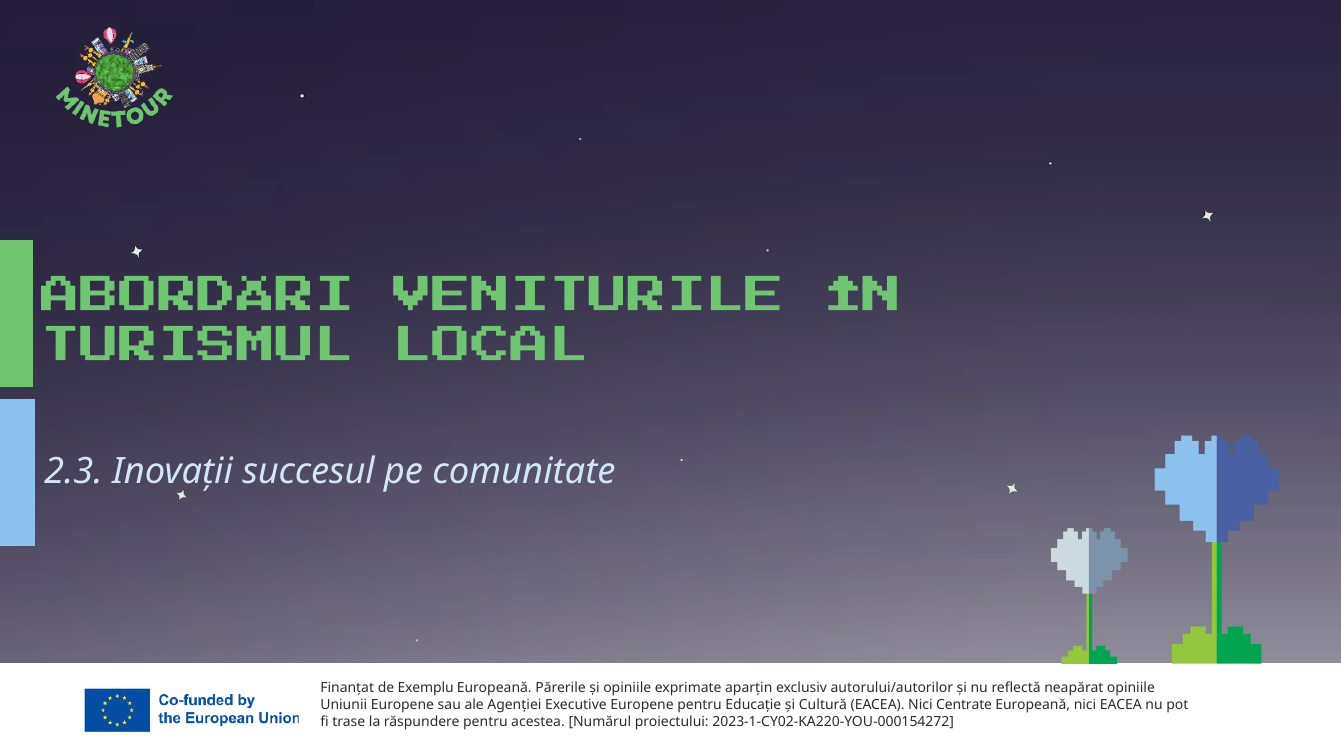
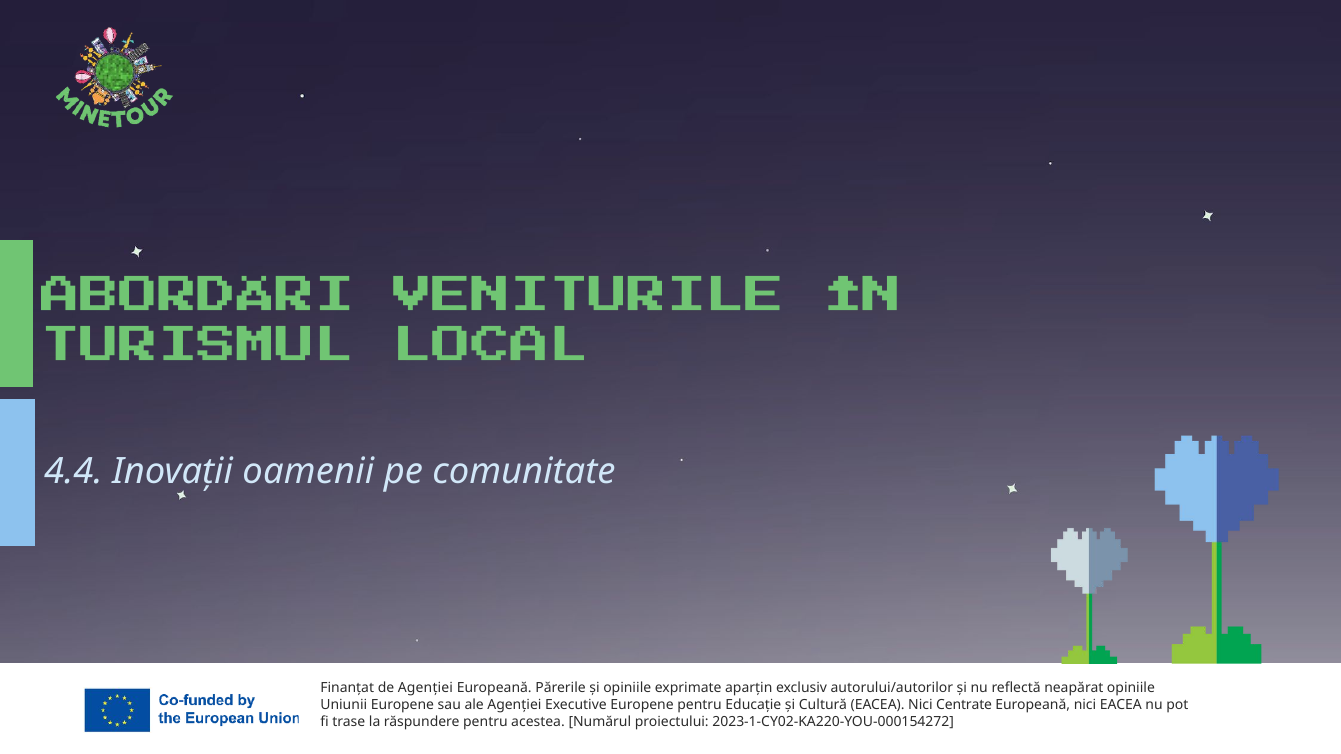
2.3: 2.3 -> 4.4
succesul: succesul -> oamenii
de Exemplu: Exemplu -> Agenției
